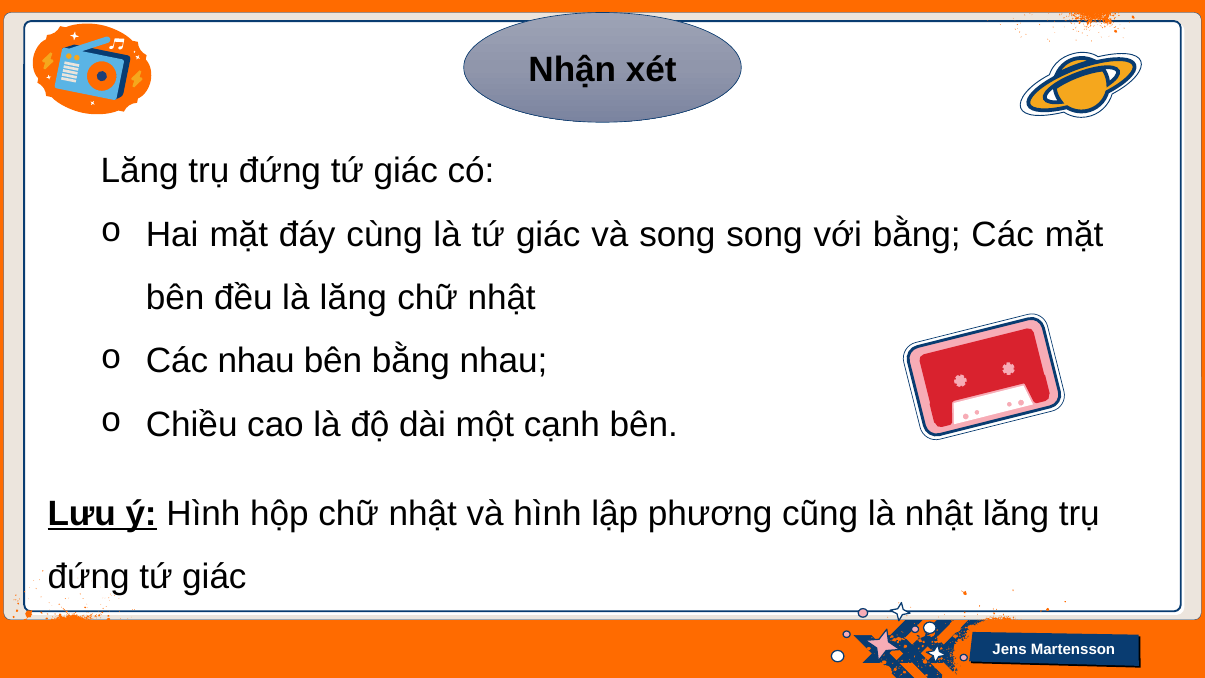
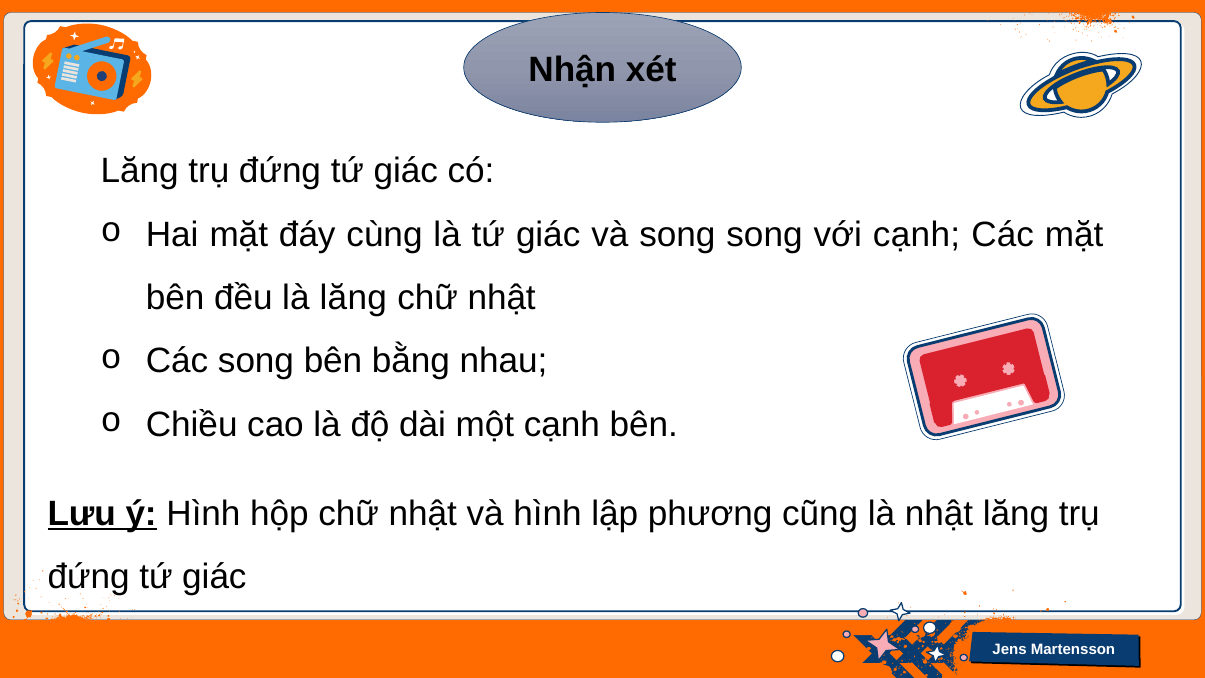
với bằng: bằng -> cạnh
Các nhau: nhau -> song
